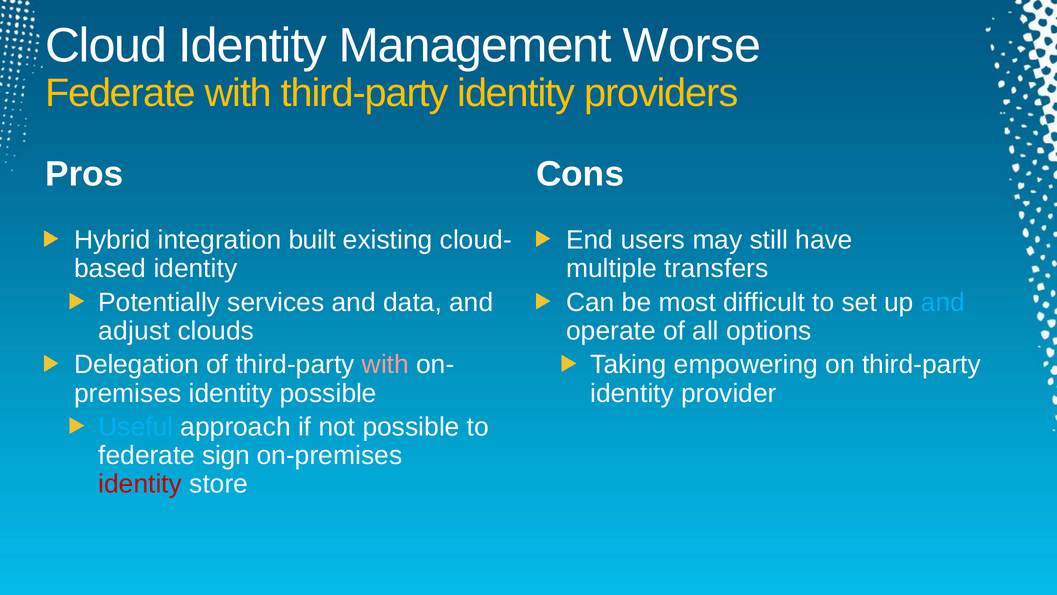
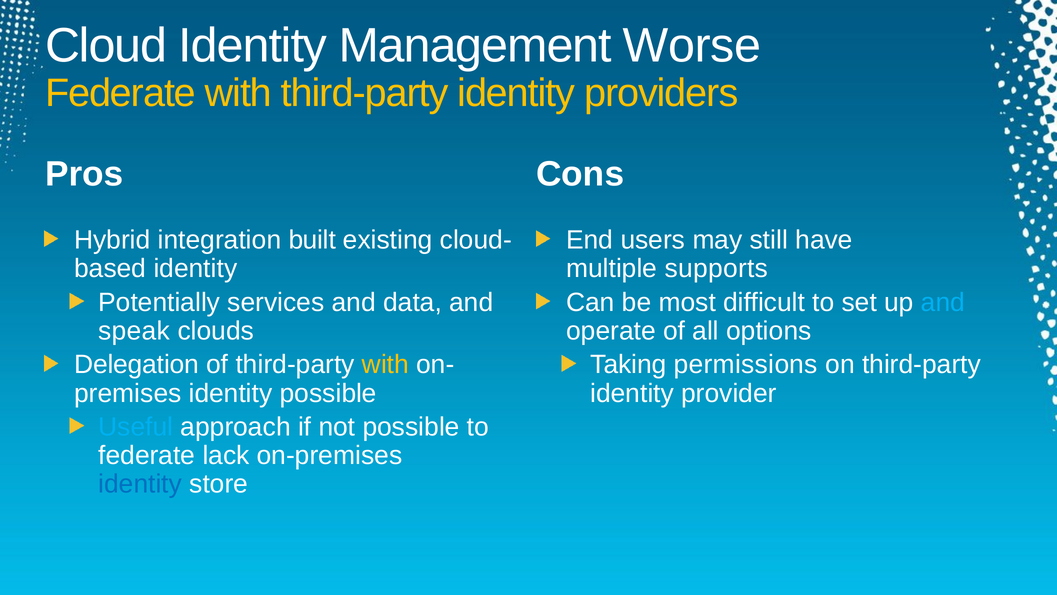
transfers: transfers -> supports
adjust: adjust -> speak
with at (385, 365) colour: pink -> yellow
empowering: empowering -> permissions
sign: sign -> lack
identity at (140, 484) colour: red -> blue
